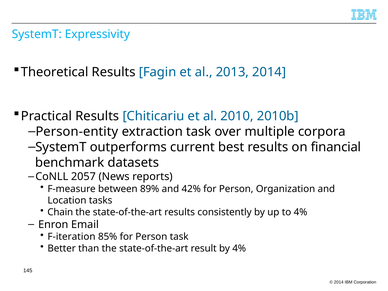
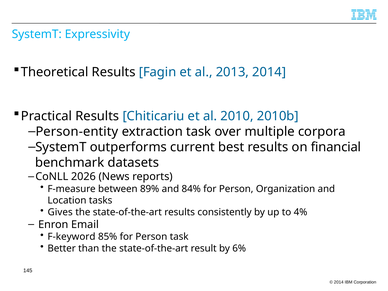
2057: 2057 -> 2026
42%: 42% -> 84%
Chain: Chain -> Gives
F-iteration: F-iteration -> F-keyword
by 4%: 4% -> 6%
